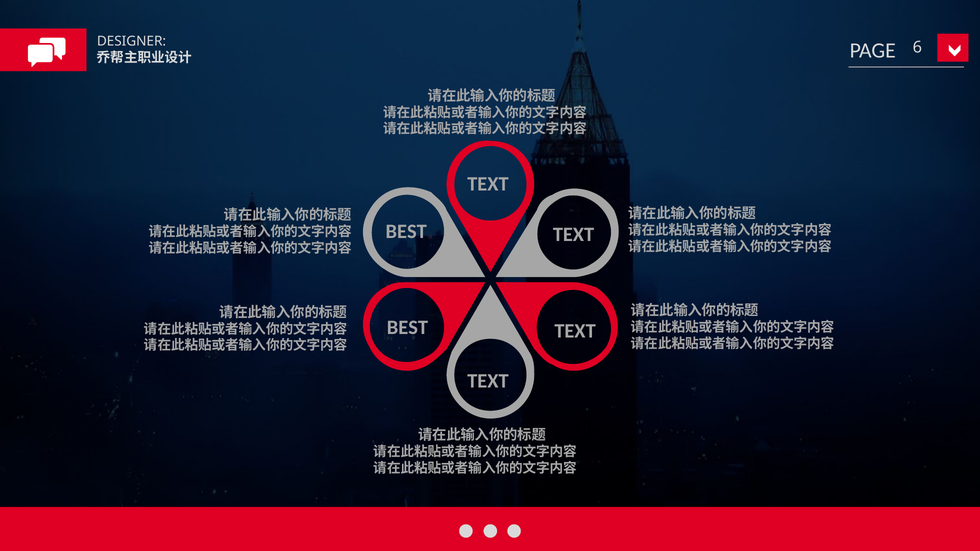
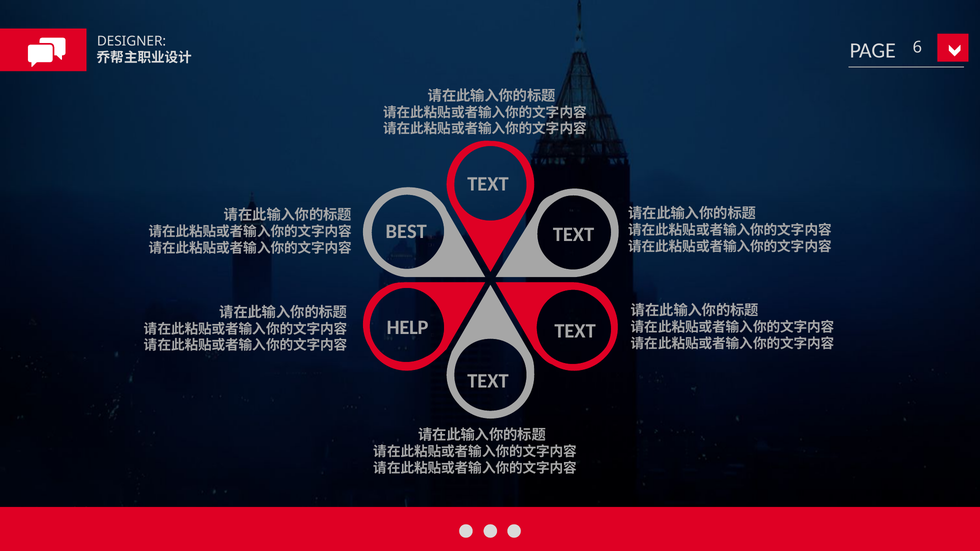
BEST at (407, 328): BEST -> HELP
